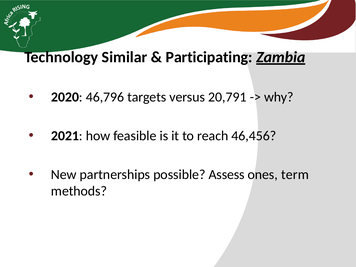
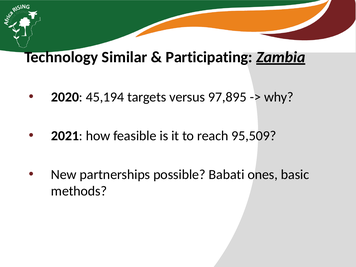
46,796: 46,796 -> 45,194
20,791: 20,791 -> 97,895
46,456: 46,456 -> 95,509
Assess: Assess -> Babati
term: term -> basic
